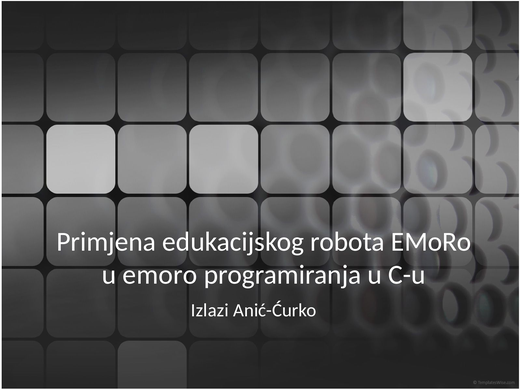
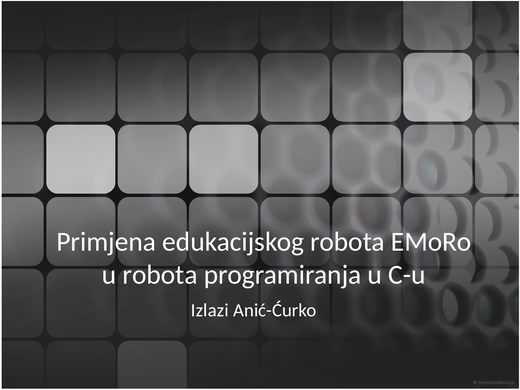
u emoro: emoro -> robota
